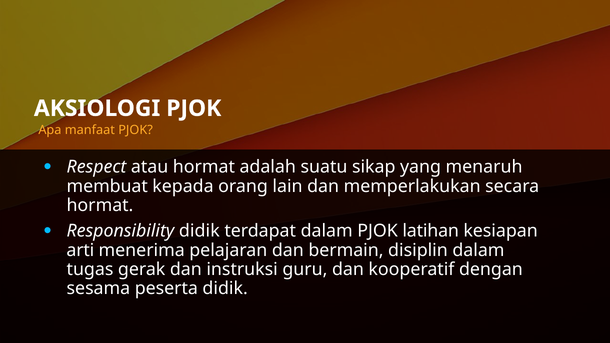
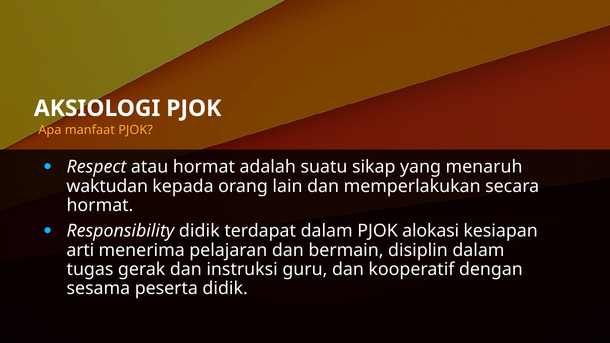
membuat: membuat -> waktudan
latihan: latihan -> alokasi
